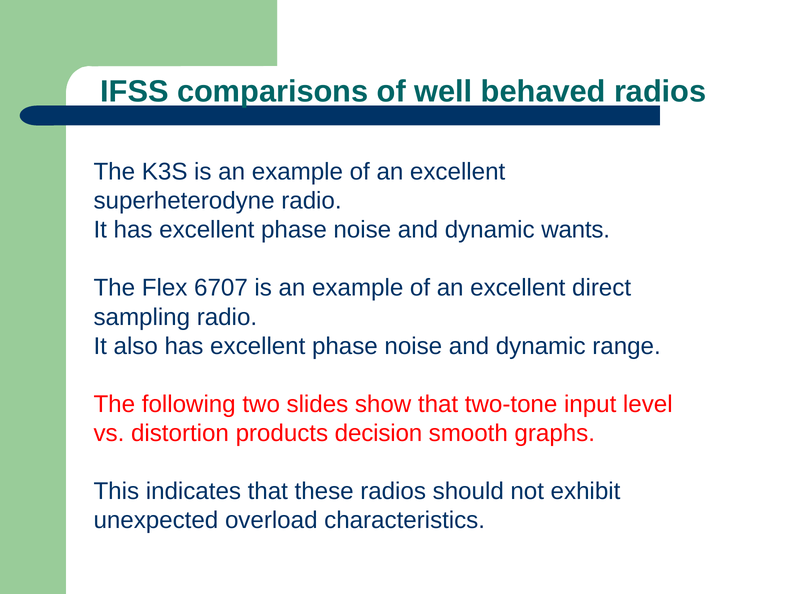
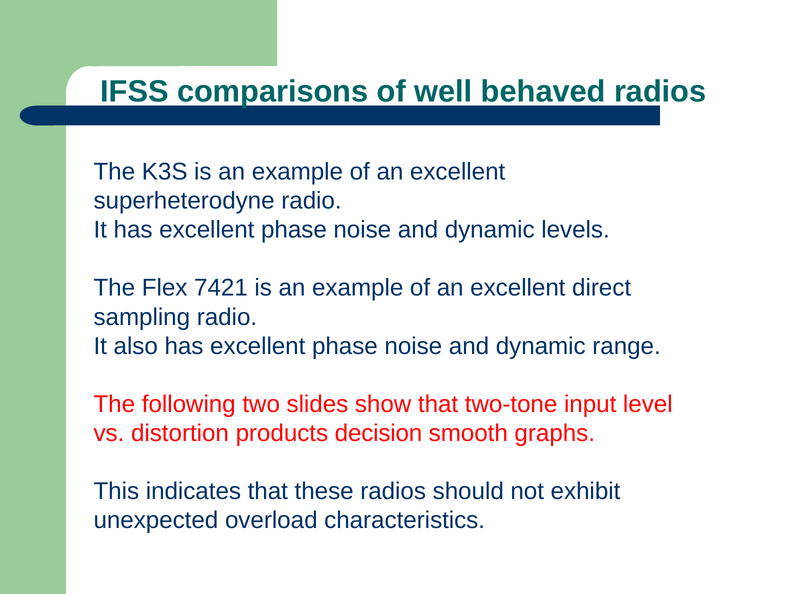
wants: wants -> levels
6707: 6707 -> 7421
